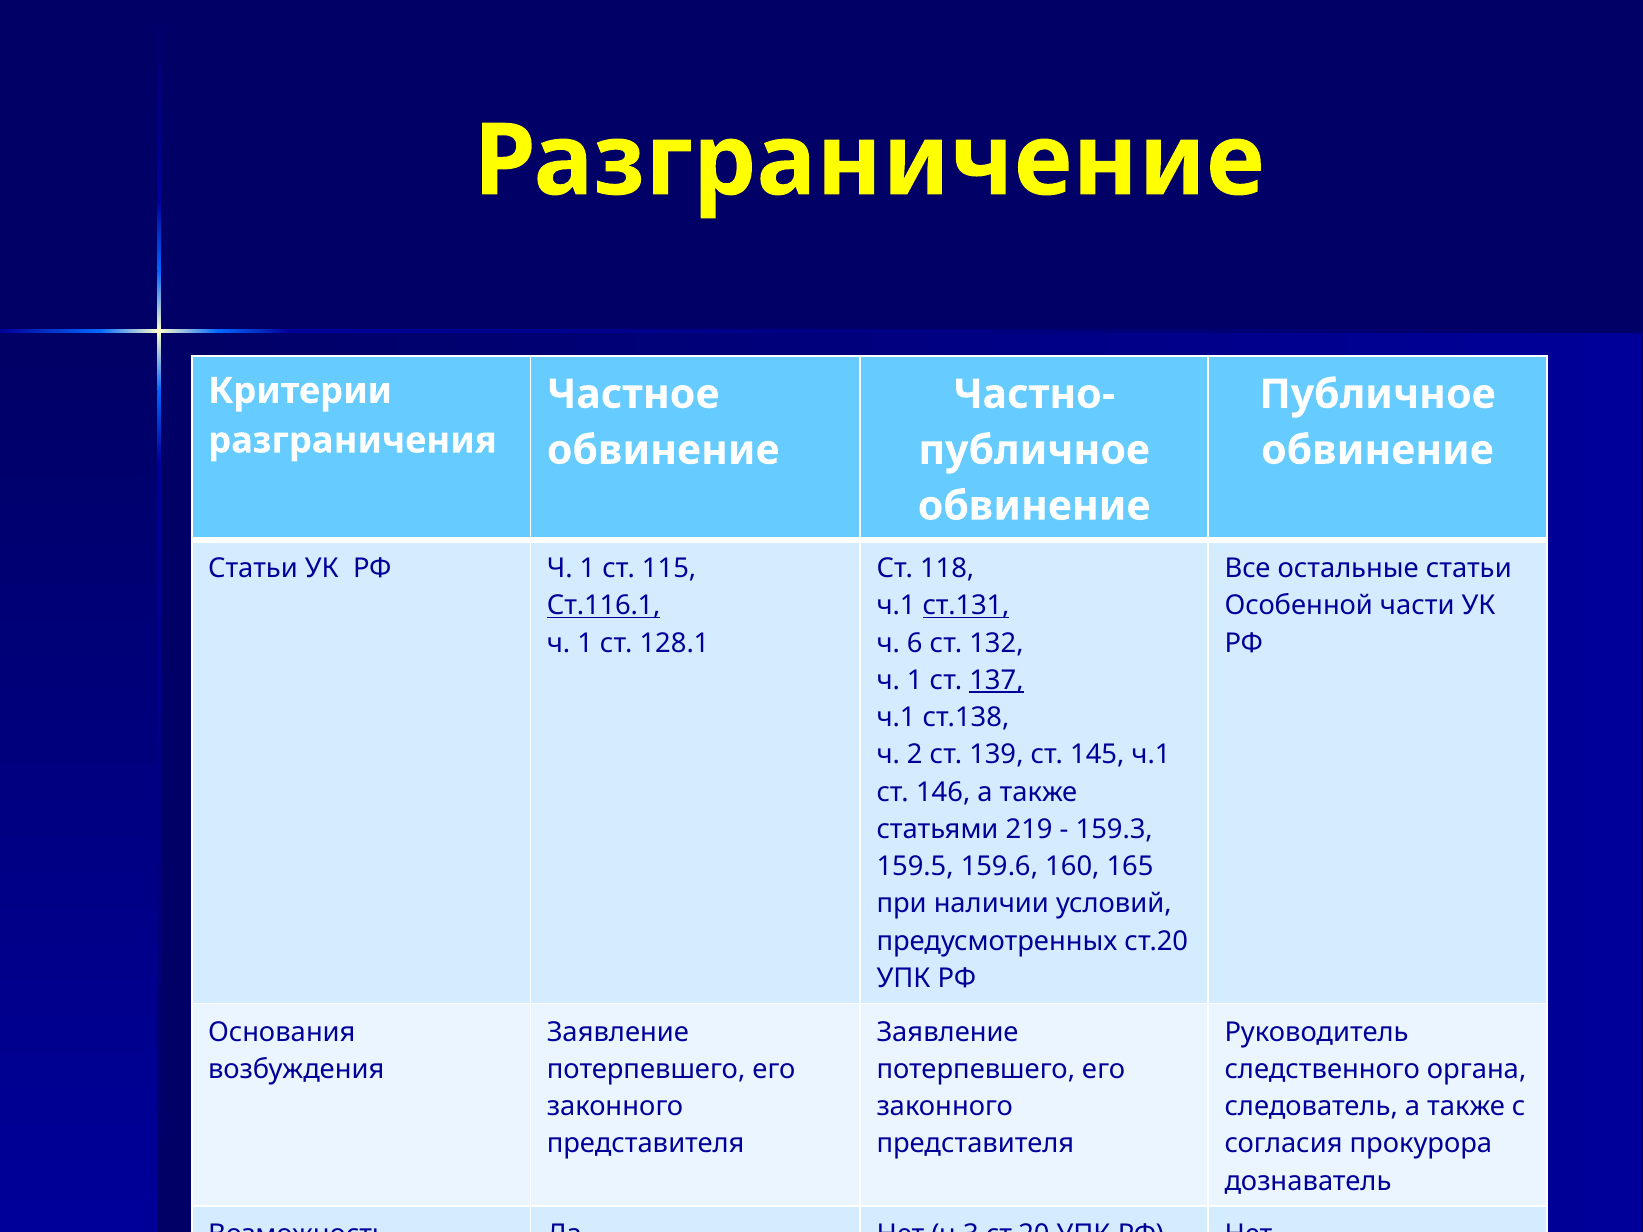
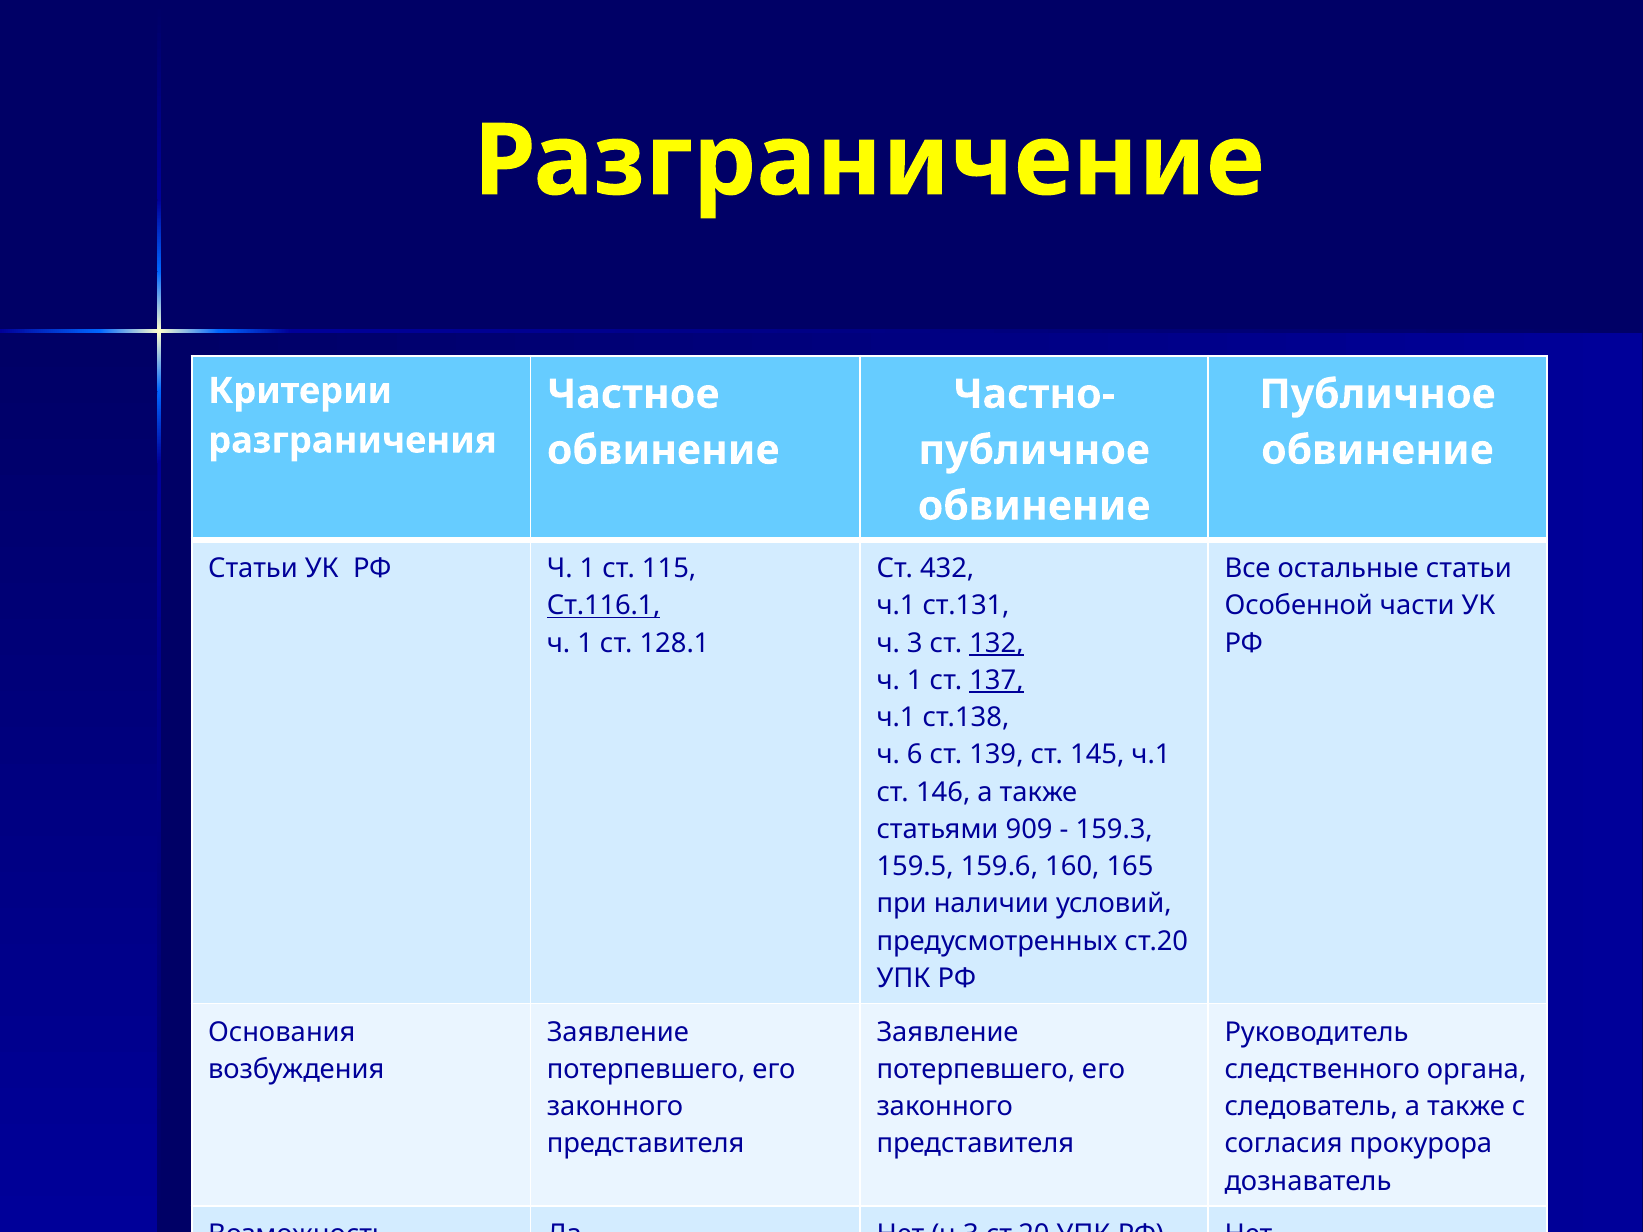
118: 118 -> 432
ст.131 underline: present -> none
6: 6 -> 3
132 underline: none -> present
2: 2 -> 6
219: 219 -> 909
